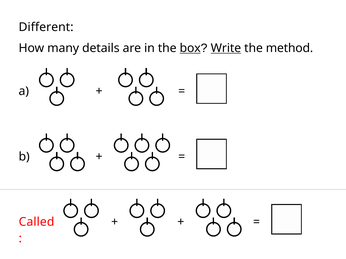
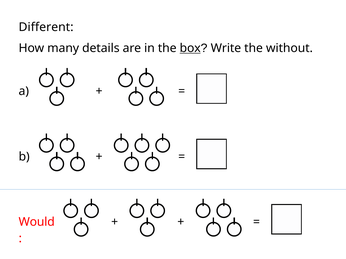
Write underline: present -> none
method: method -> without
Called: Called -> Would
